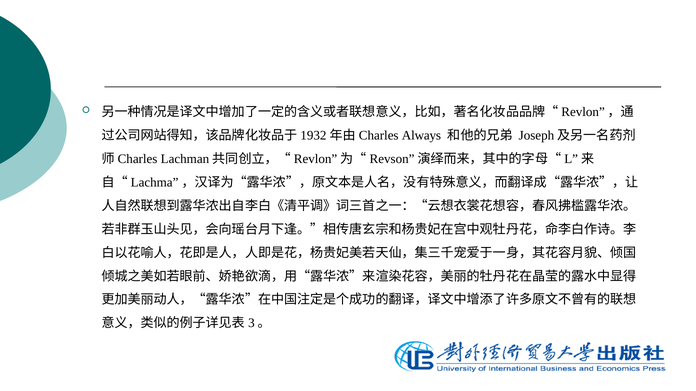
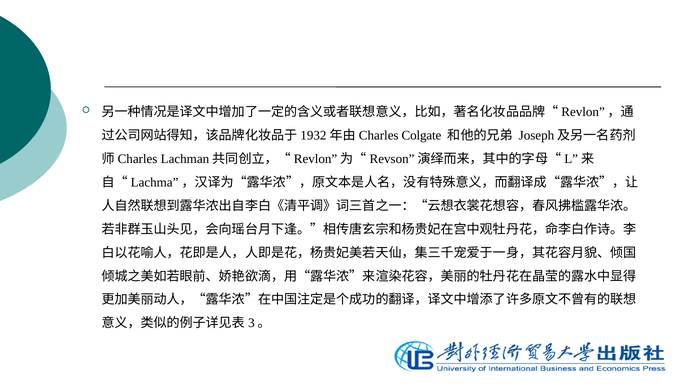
Always: Always -> Colgate
